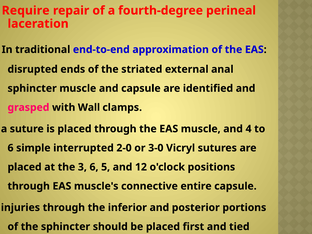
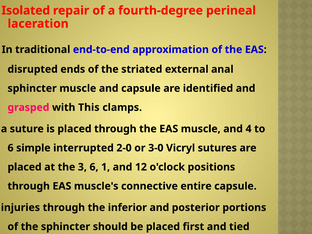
Require: Require -> Isolated
with Wall: Wall -> This
5: 5 -> 1
